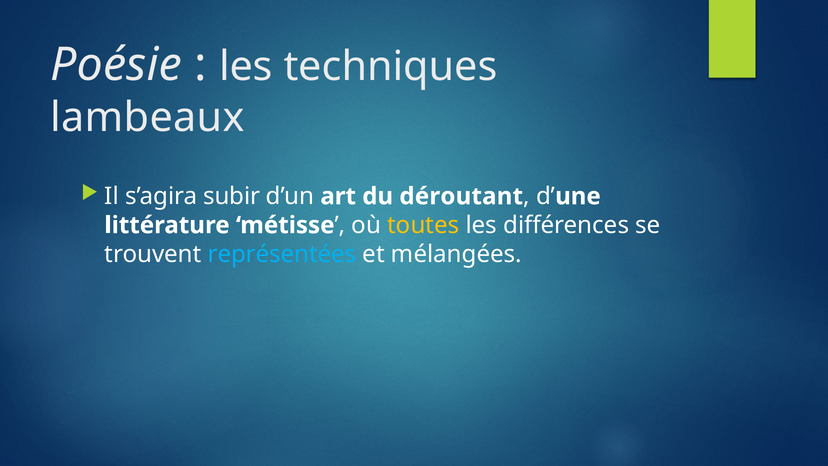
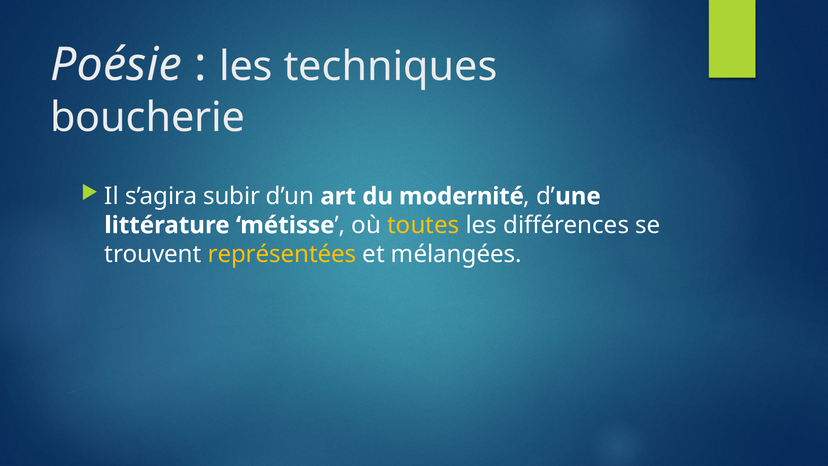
lambeaux: lambeaux -> boucherie
déroutant: déroutant -> modernité
représentées colour: light blue -> yellow
